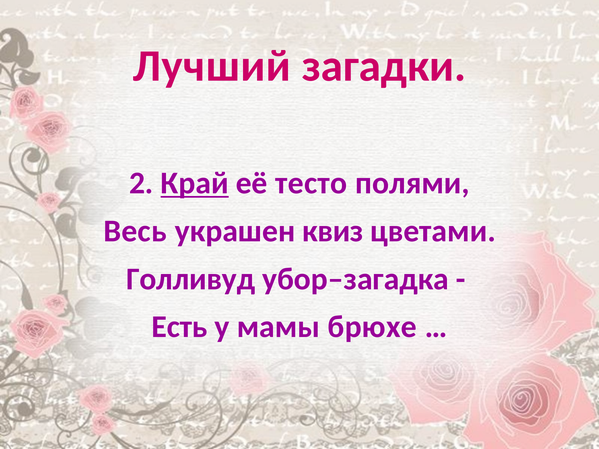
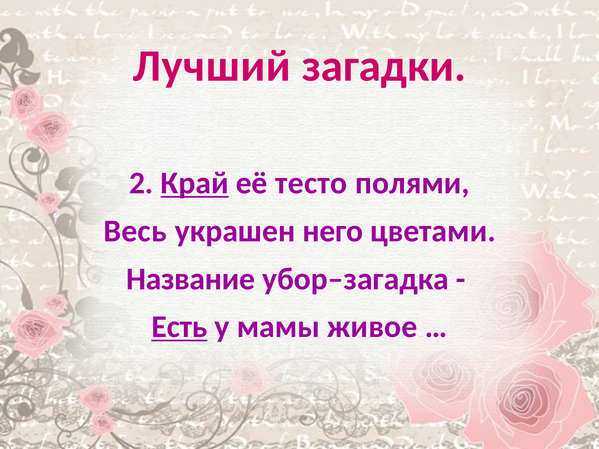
квиз: квиз -> него
Голливуд: Голливуд -> Название
Есть underline: none -> present
брюхе: брюхе -> живое
